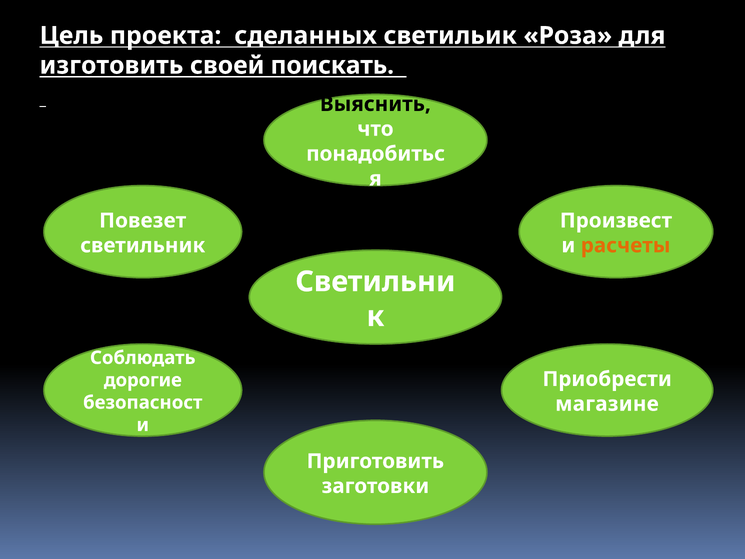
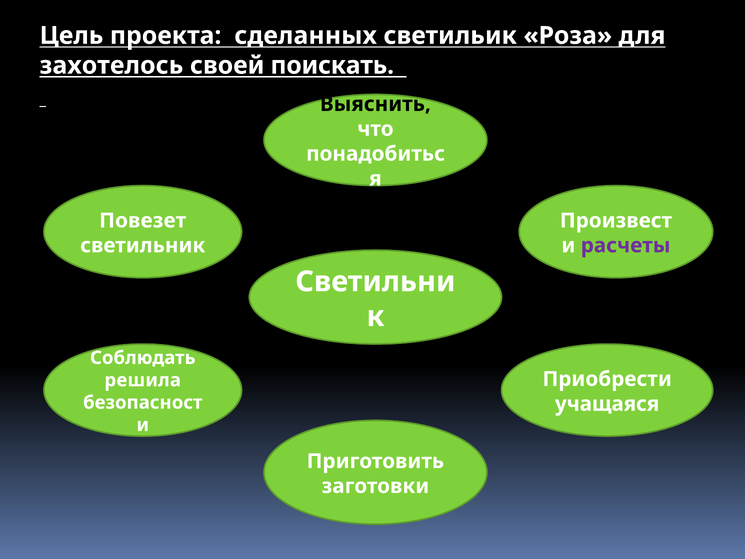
изготовить: изготовить -> захотелось
расчеты colour: orange -> purple
дорогие: дорогие -> решила
магазине: магазине -> учащаяся
